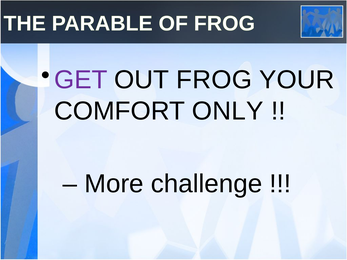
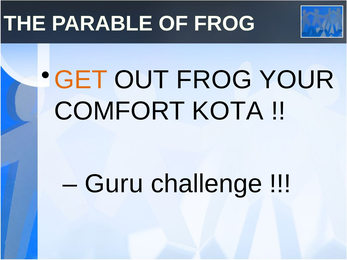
GET colour: purple -> orange
ONLY: ONLY -> KOTA
More: More -> Guru
